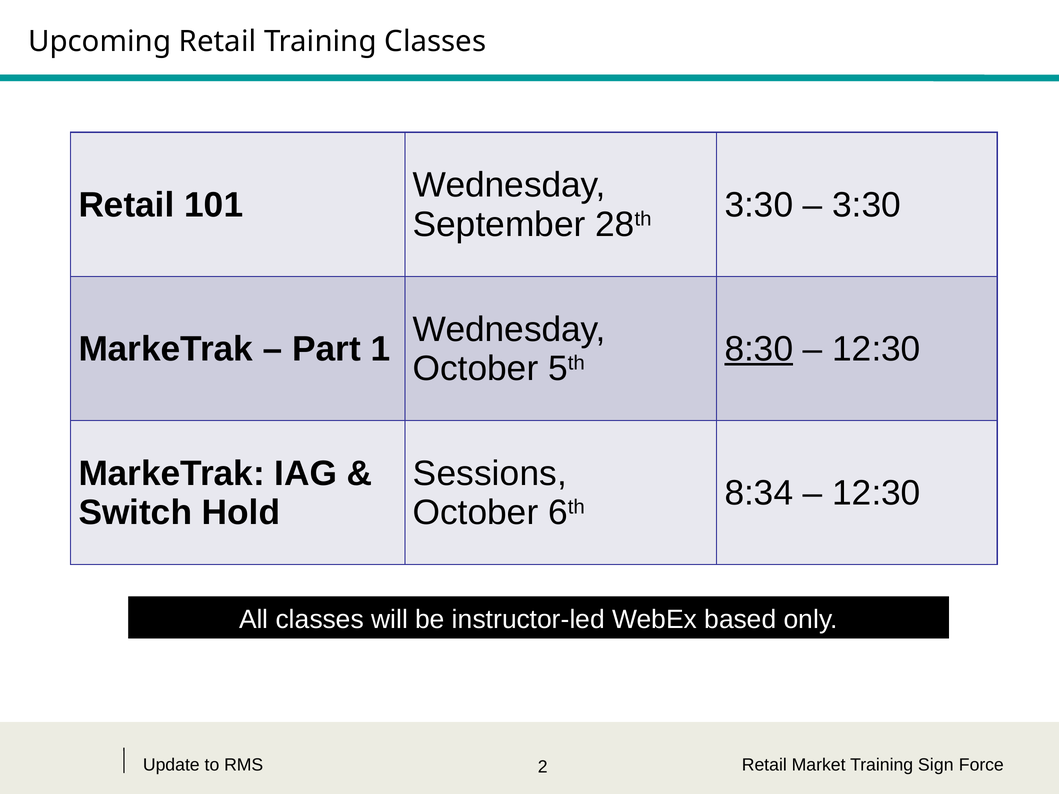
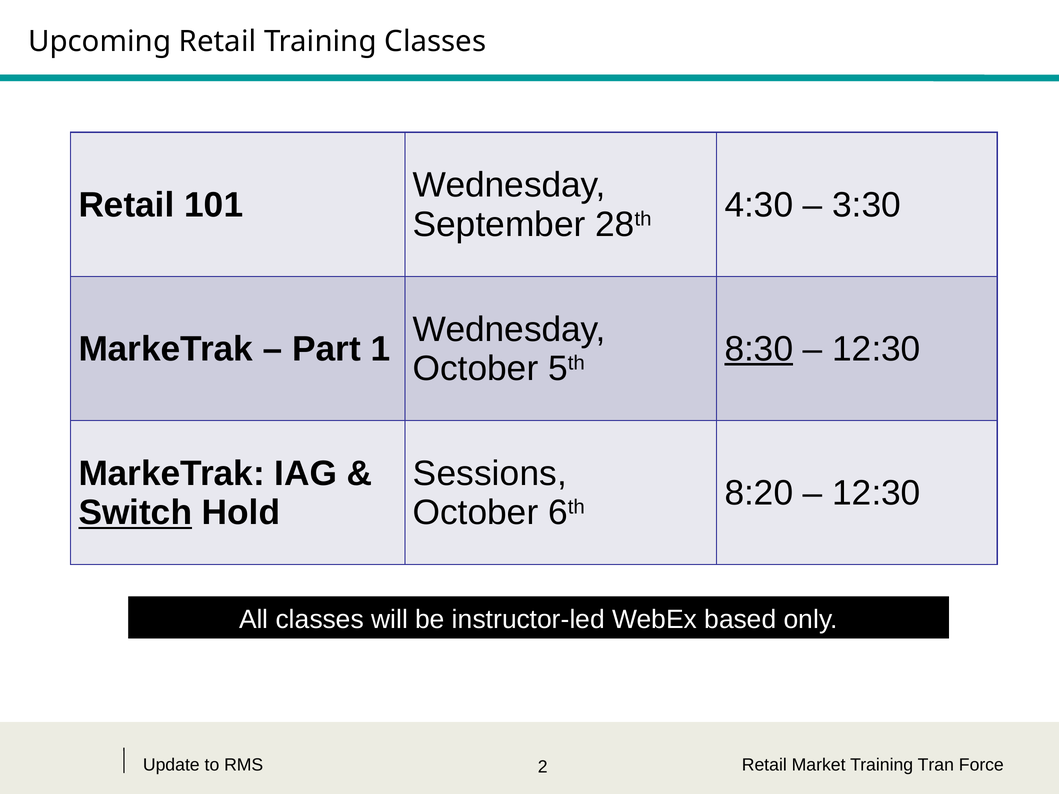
3:30 at (759, 205): 3:30 -> 4:30
8:34: 8:34 -> 8:20
Switch underline: none -> present
Sign: Sign -> Tran
